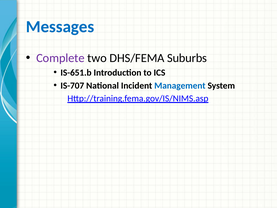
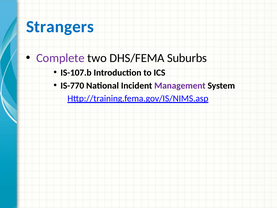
Messages: Messages -> Strangers
IS-651.b: IS-651.b -> IS-107.b
IS-707: IS-707 -> IS-770
Management colour: blue -> purple
